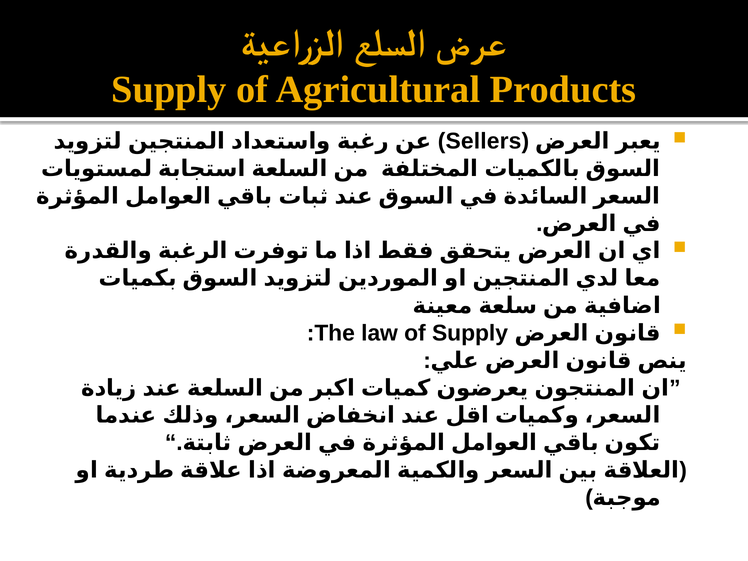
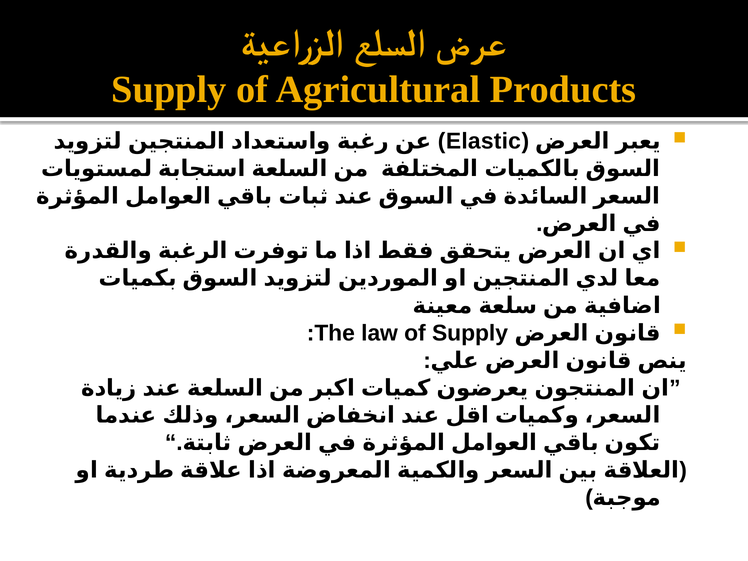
Sellers: Sellers -> Elastic
